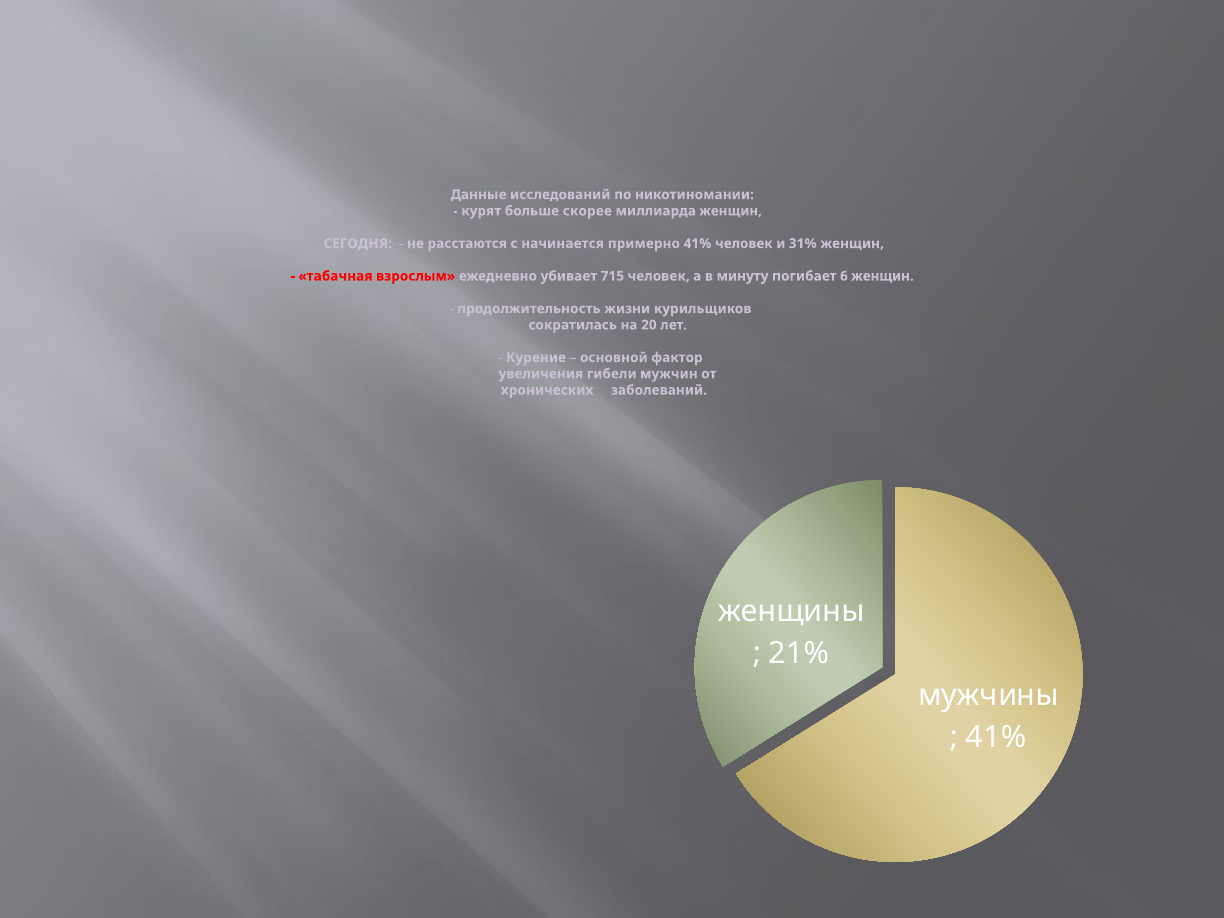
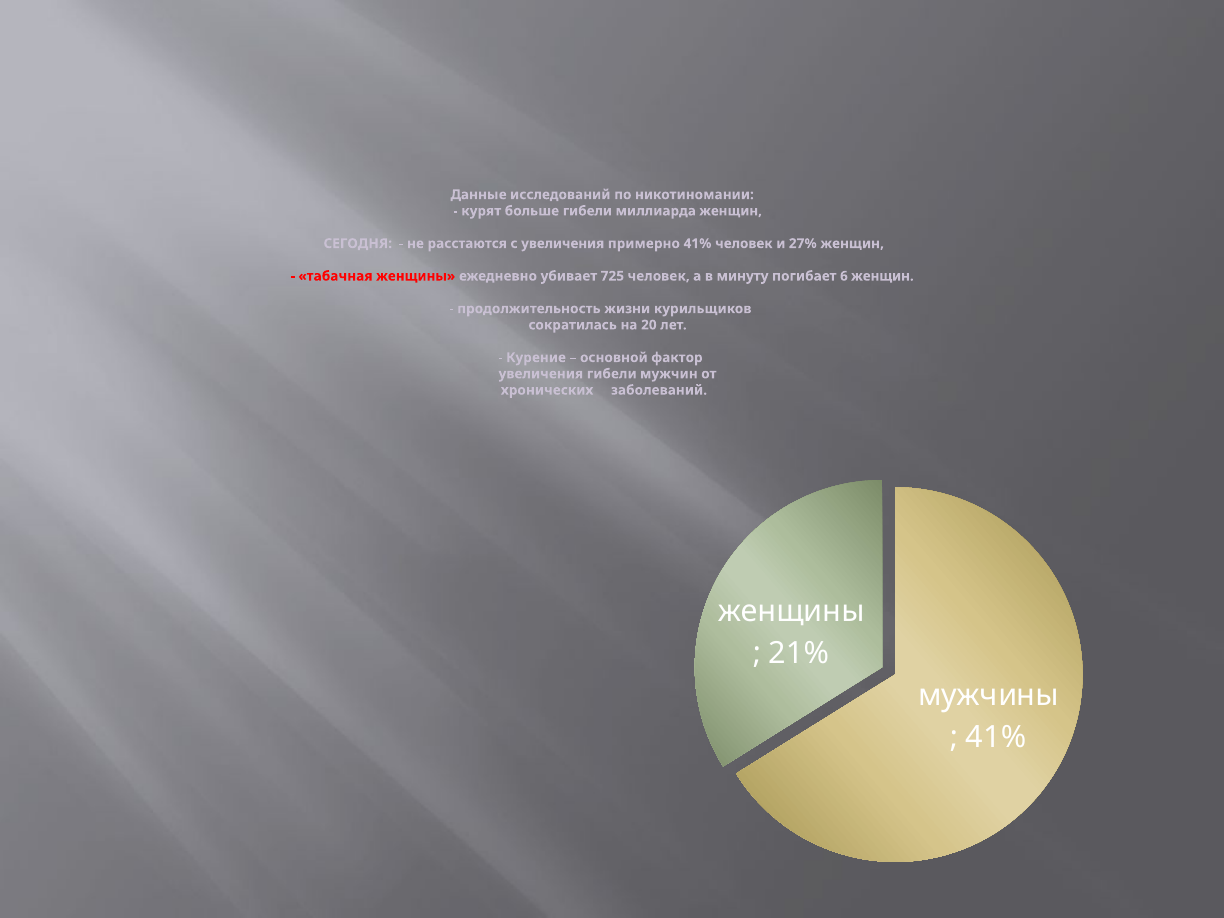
больше скорее: скорее -> гибели
с начинается: начинается -> увеличения
31%: 31% -> 27%
табачная взрослым: взрослым -> женщины
715: 715 -> 725
